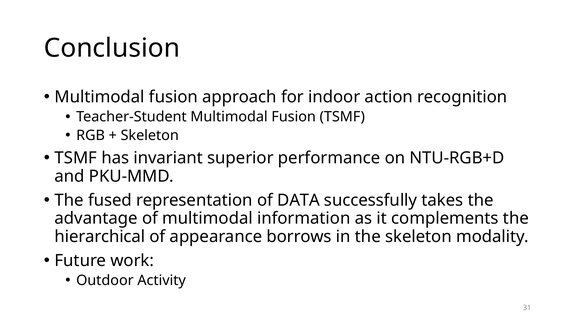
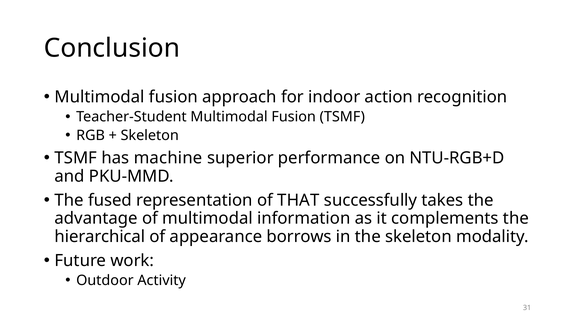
invariant: invariant -> machine
DATA: DATA -> THAT
